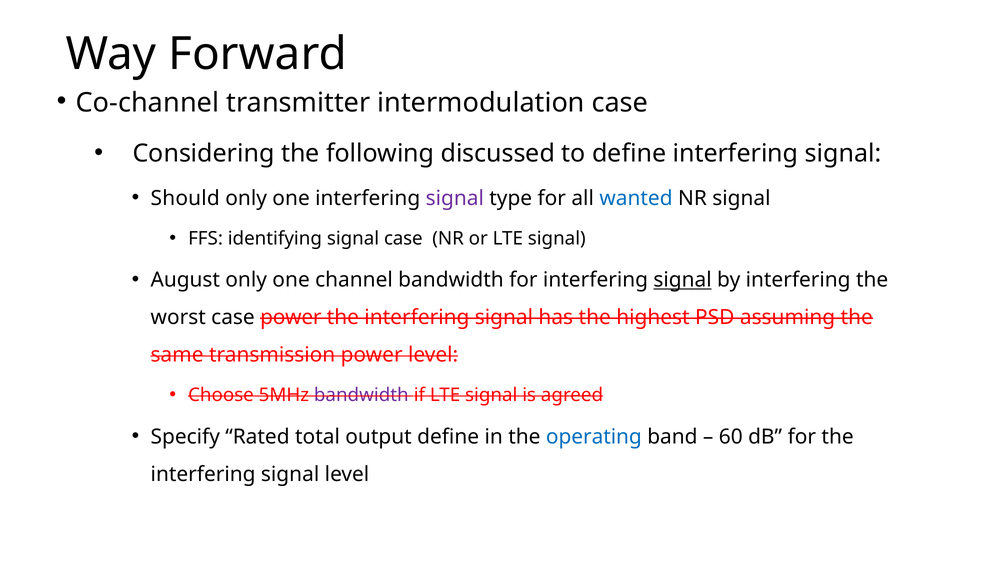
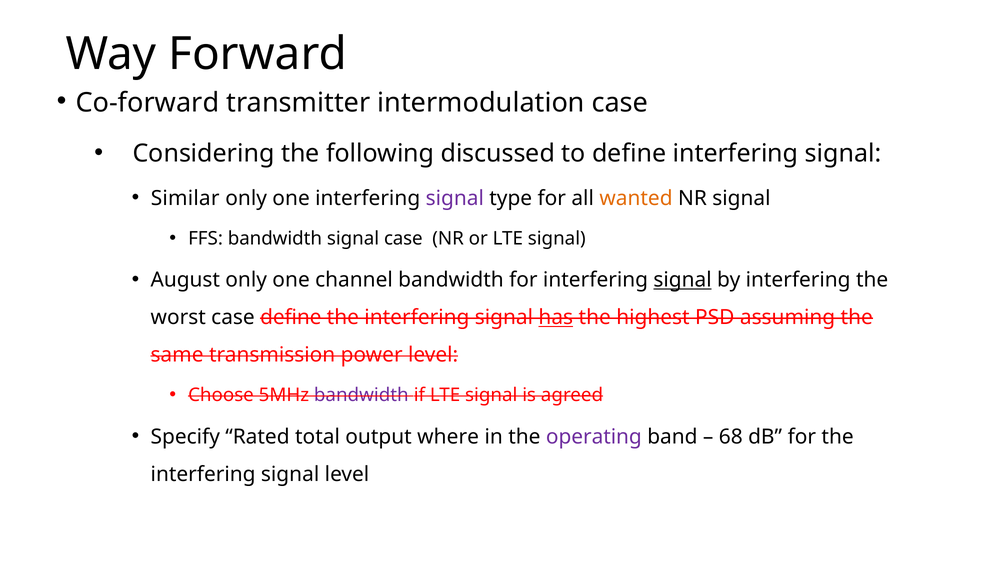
Co-channel: Co-channel -> Co-forward
Should: Should -> Similar
wanted colour: blue -> orange
FFS identifying: identifying -> bandwidth
case power: power -> define
has underline: none -> present
output define: define -> where
operating colour: blue -> purple
60: 60 -> 68
